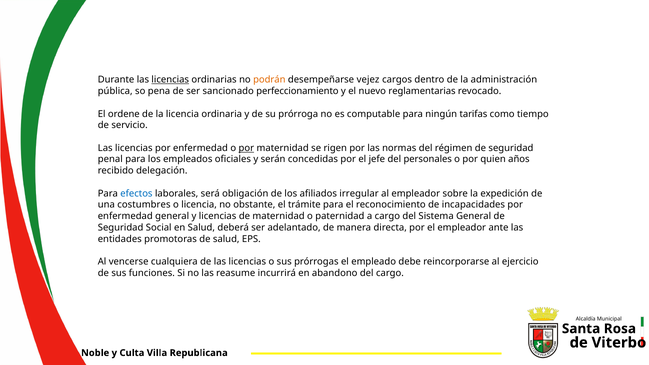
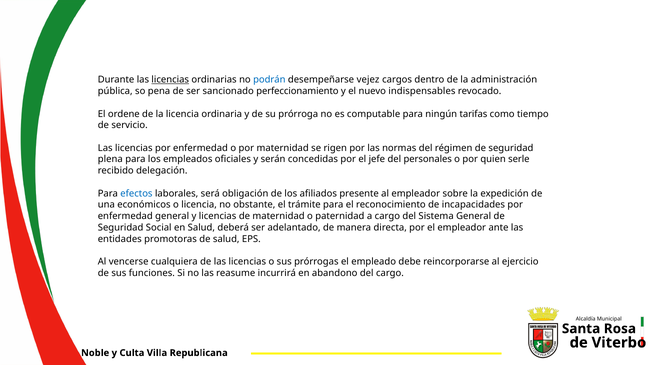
podrán colour: orange -> blue
reglamentarias: reglamentarias -> indispensables
por at (246, 148) underline: present -> none
penal: penal -> plena
años: años -> serle
irregular: irregular -> presente
costumbres: costumbres -> económicos
